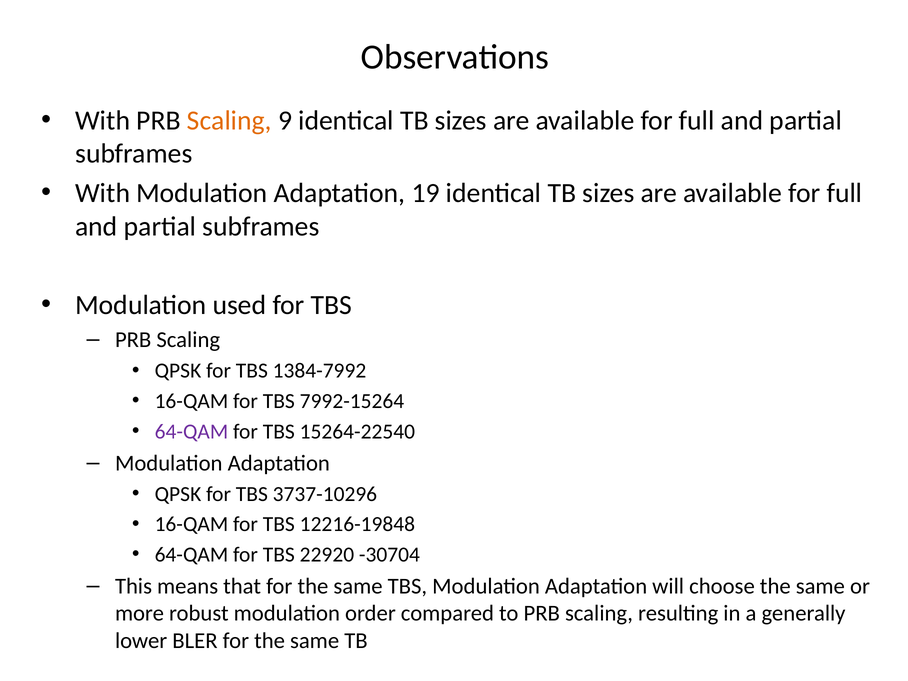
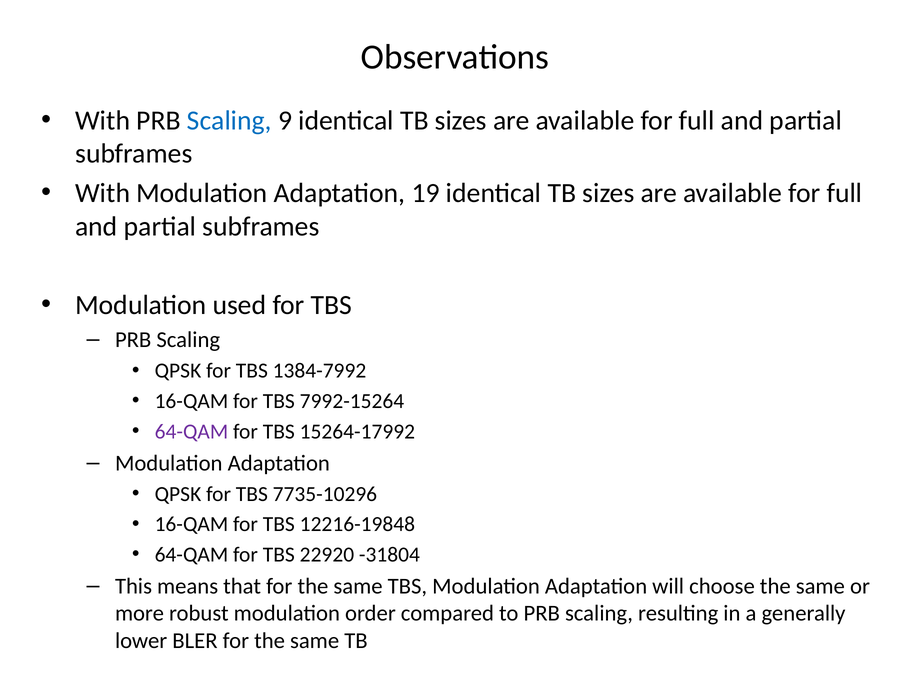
Scaling at (229, 121) colour: orange -> blue
15264-22540: 15264-22540 -> 15264-17992
3737-10296: 3737-10296 -> 7735-10296
-30704: -30704 -> -31804
